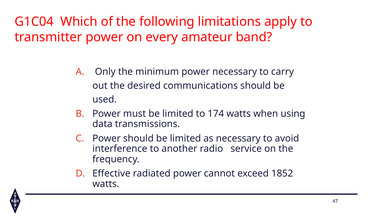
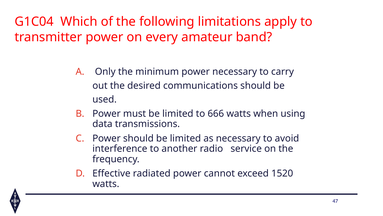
174: 174 -> 666
1852: 1852 -> 1520
